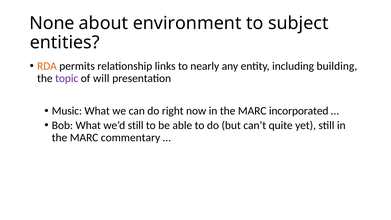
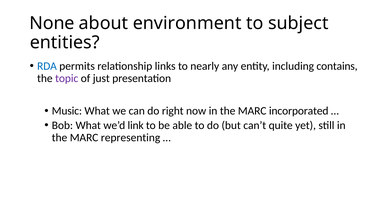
RDA colour: orange -> blue
building: building -> contains
will: will -> just
we’d still: still -> link
commentary: commentary -> representing
